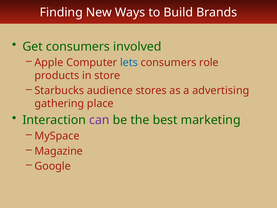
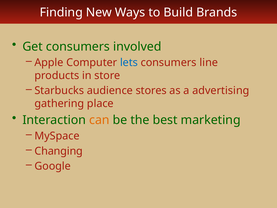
role: role -> line
can colour: purple -> orange
Magazine: Magazine -> Changing
